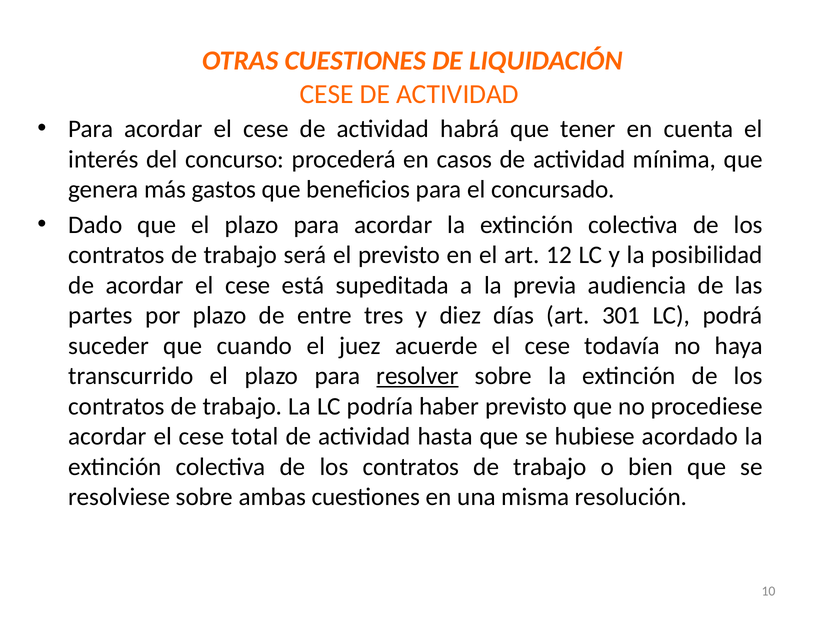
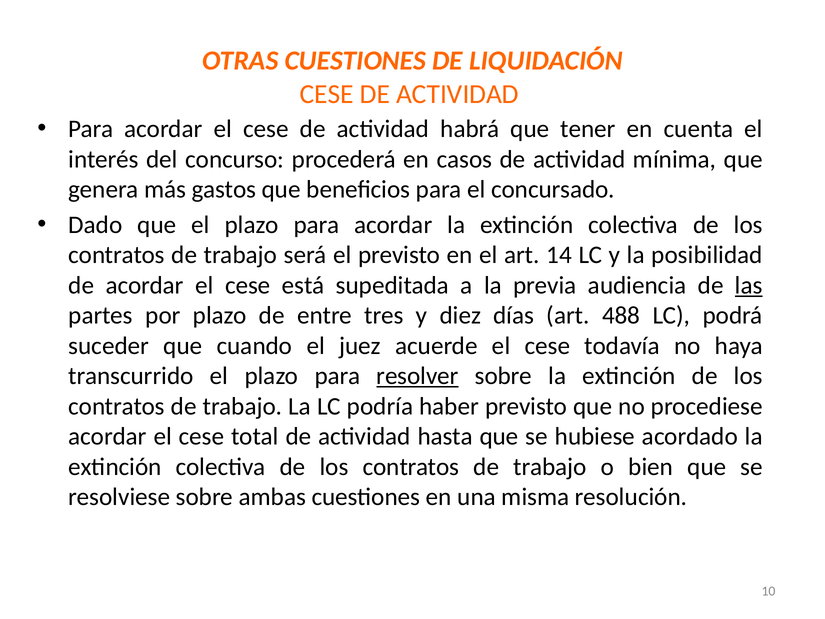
12: 12 -> 14
las underline: none -> present
301: 301 -> 488
